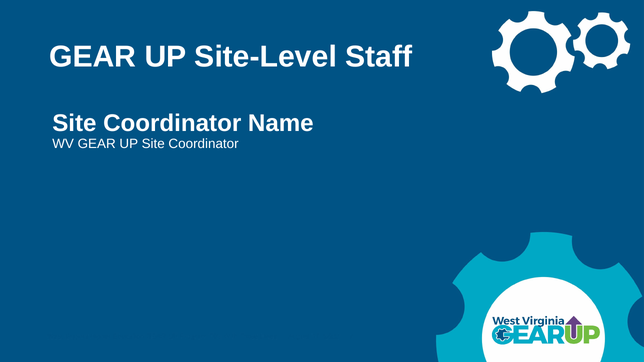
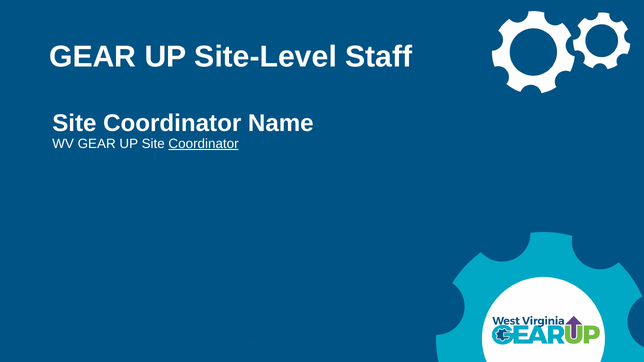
Coordinator at (204, 144) underline: none -> present
